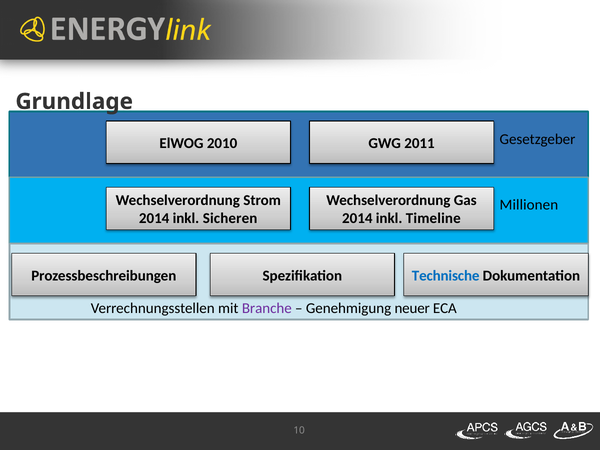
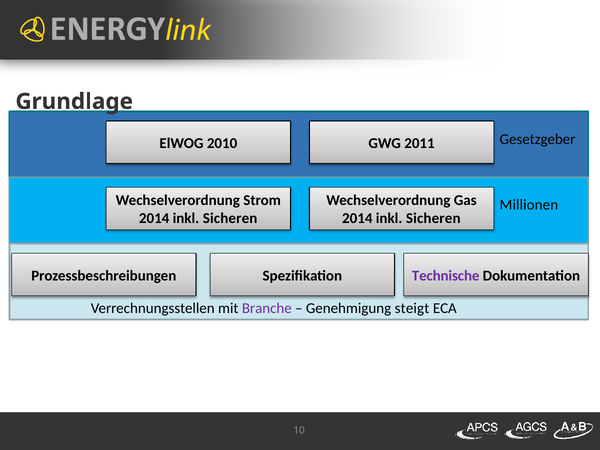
Timeline at (433, 218): Timeline -> Sicheren
Technische colour: blue -> purple
neuer: neuer -> steigt
